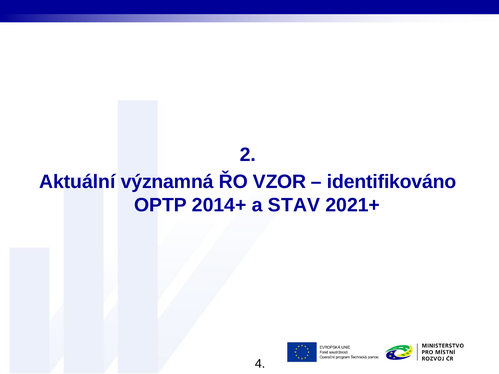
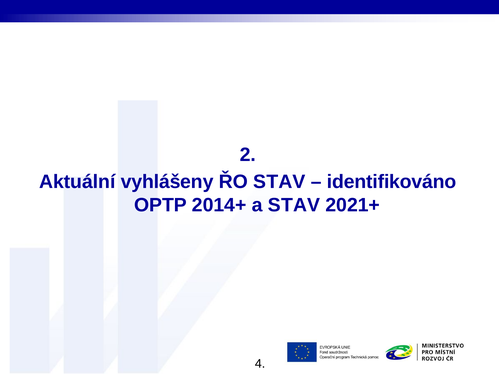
významná: významná -> vyhlášeny
ŘO VZOR: VZOR -> STAV
